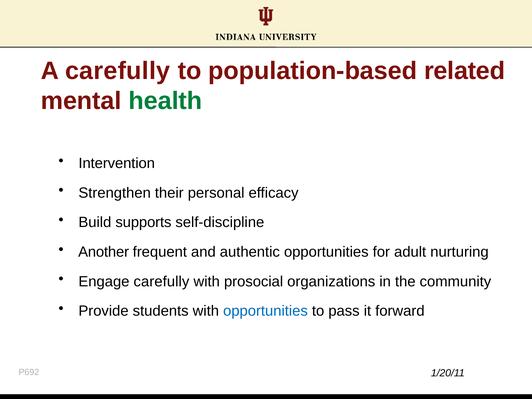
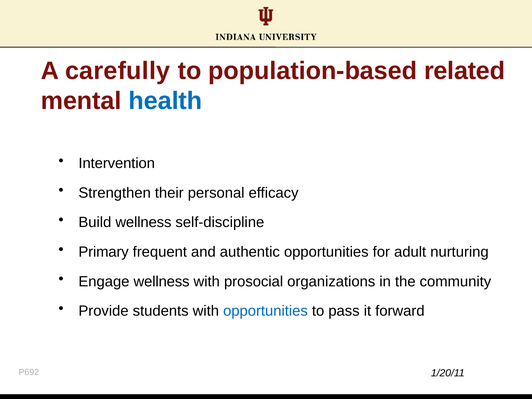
health colour: green -> blue
Build supports: supports -> wellness
Another: Another -> Primary
Engage carefully: carefully -> wellness
